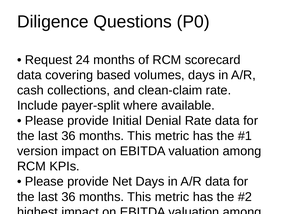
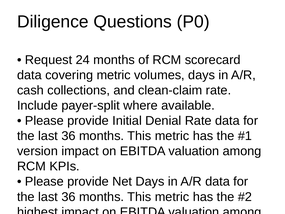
covering based: based -> metric
